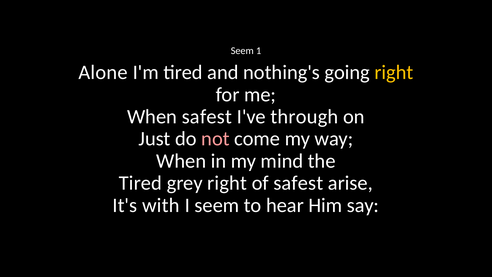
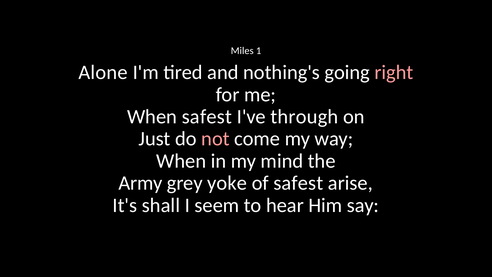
Seem at (242, 51): Seem -> Miles
right at (394, 72) colour: yellow -> pink
Tired at (140, 183): Tired -> Army
grey right: right -> yoke
with: with -> shall
